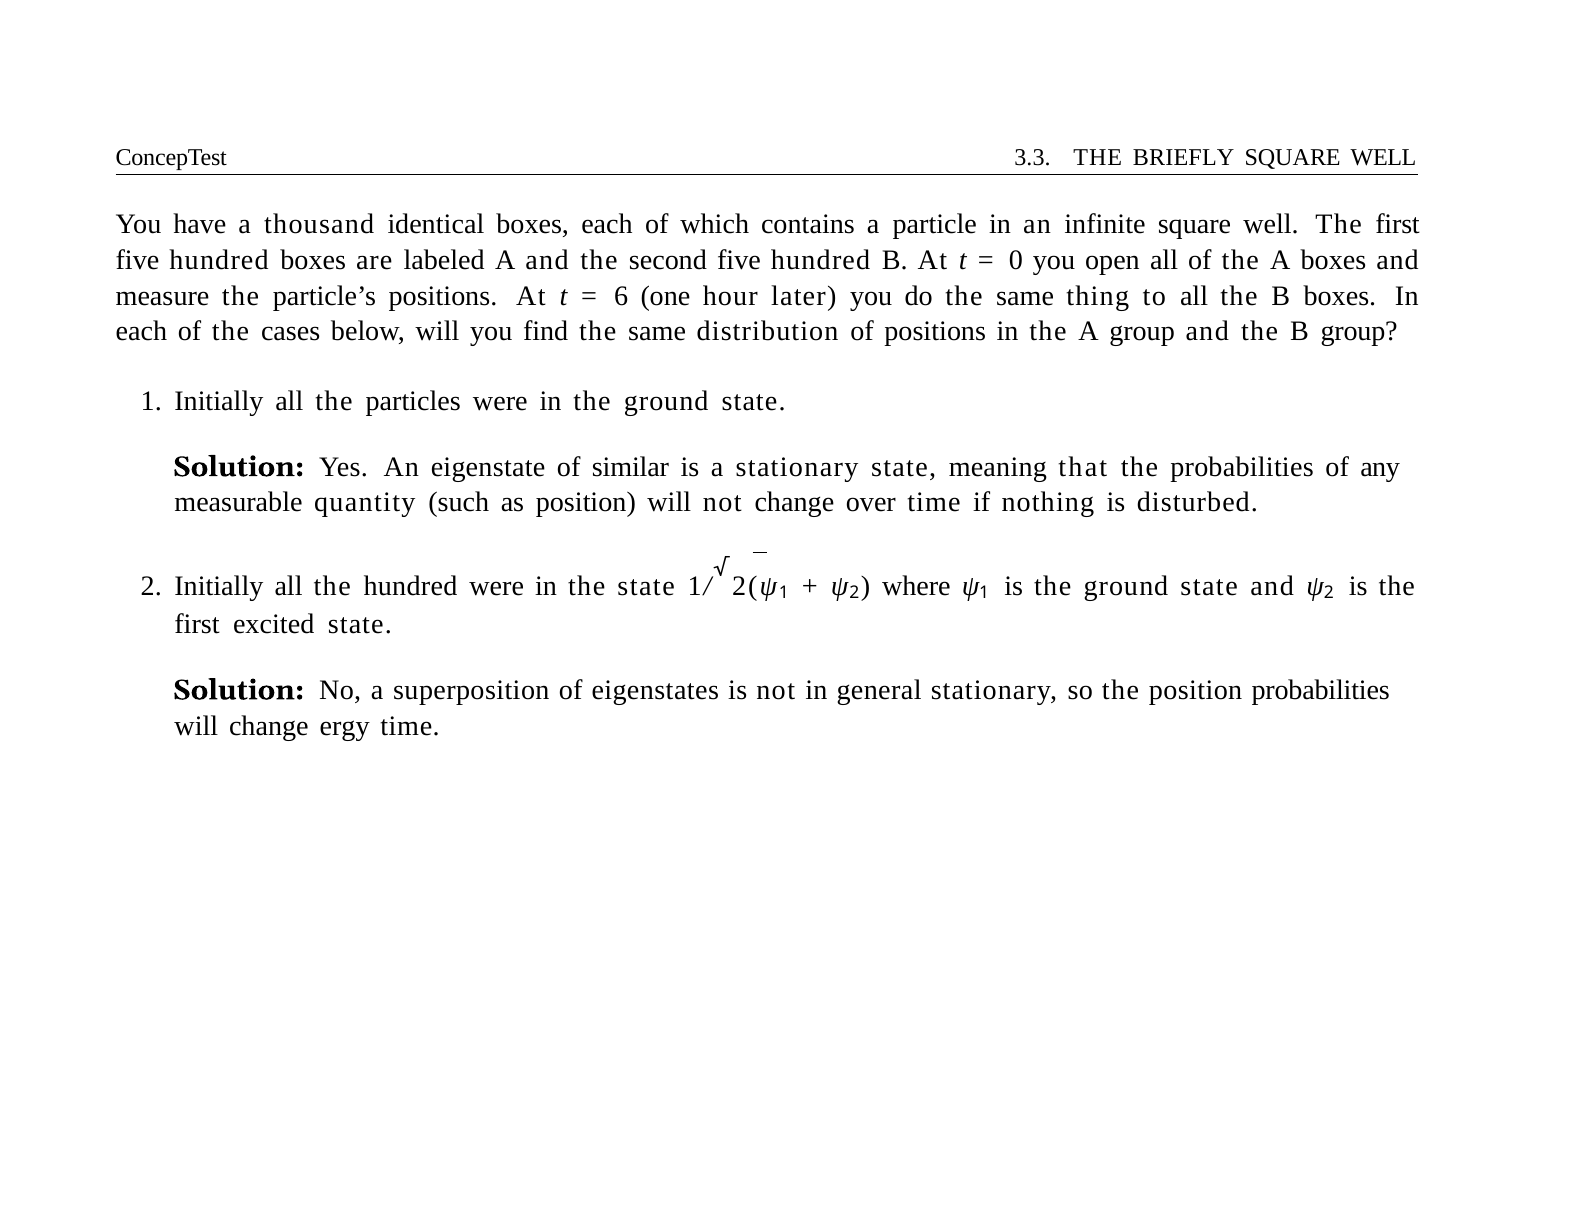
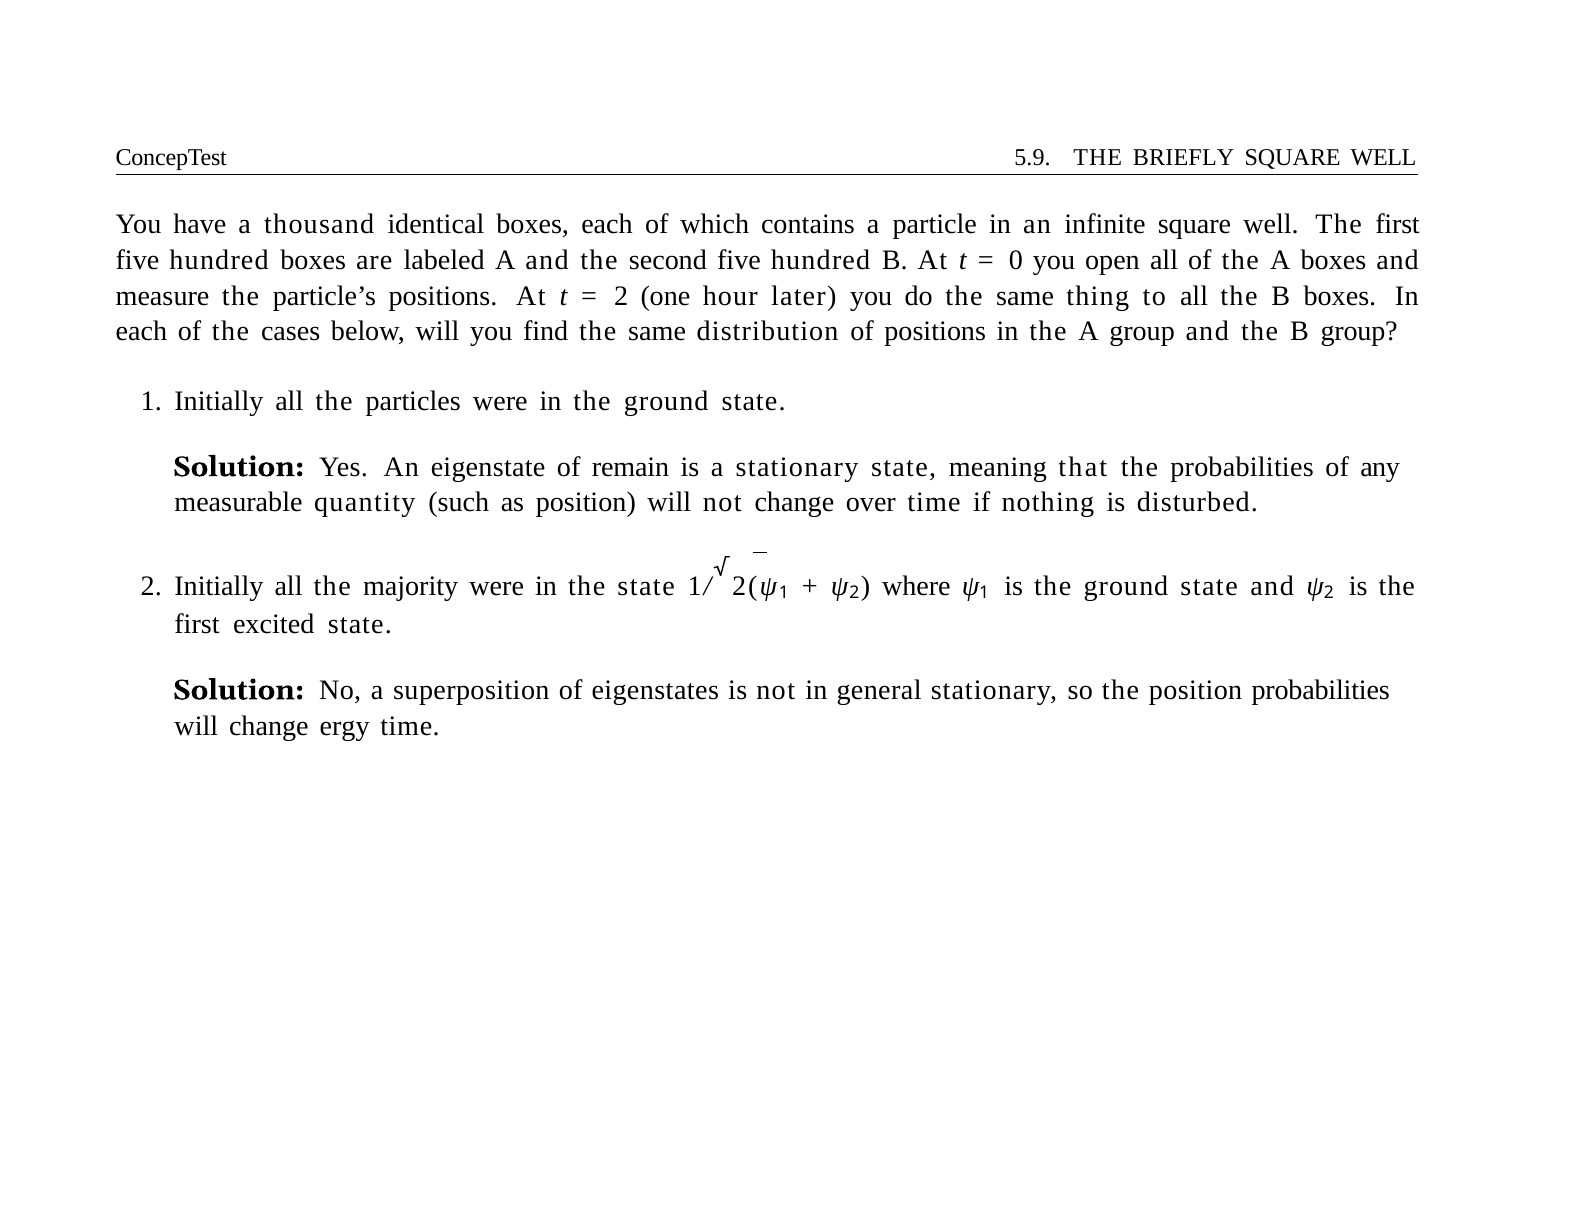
3.3: 3.3 -> 5.9
6 at (621, 296): 6 -> 2
similar: similar -> remain
the hundred: hundred -> majority
